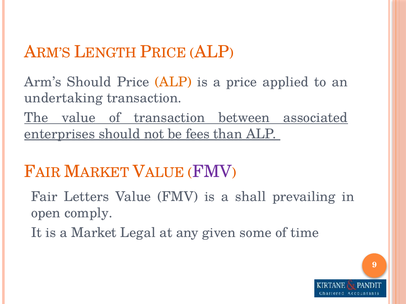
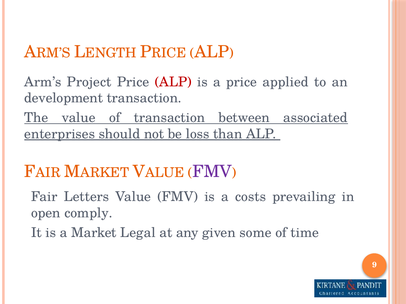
Arm’s Should: Should -> Project
ALP at (173, 82) colour: orange -> red
undertaking: undertaking -> development
fees: fees -> loss
shall: shall -> costs
